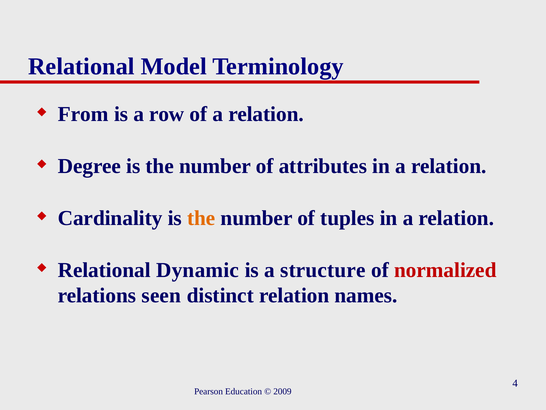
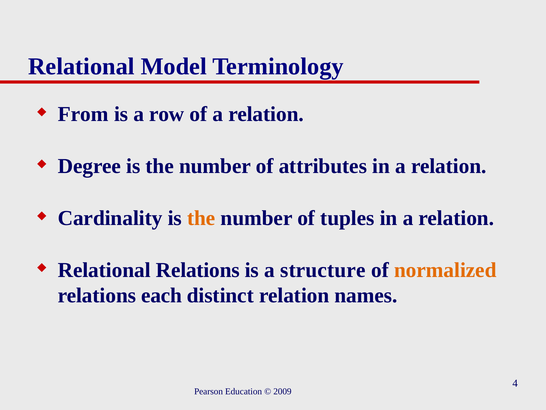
Relational Dynamic: Dynamic -> Relations
normalized colour: red -> orange
seen: seen -> each
